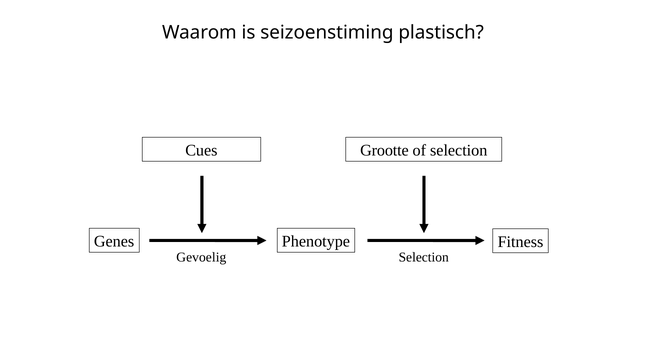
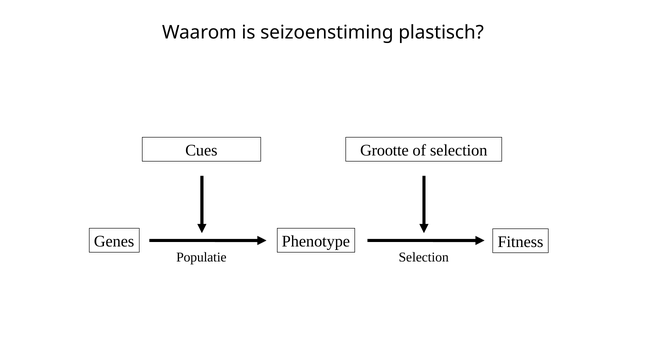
Gevoelig: Gevoelig -> Populatie
